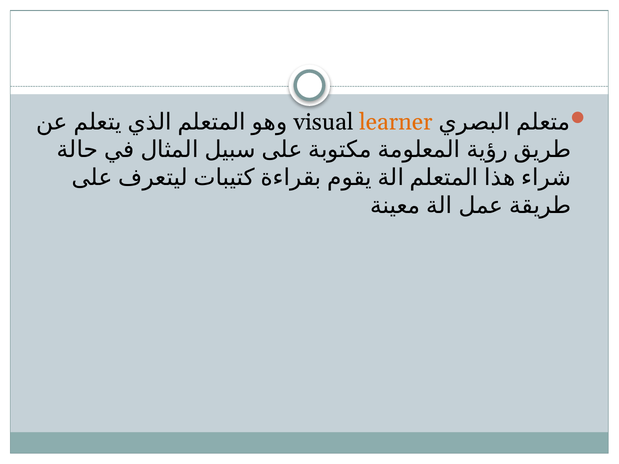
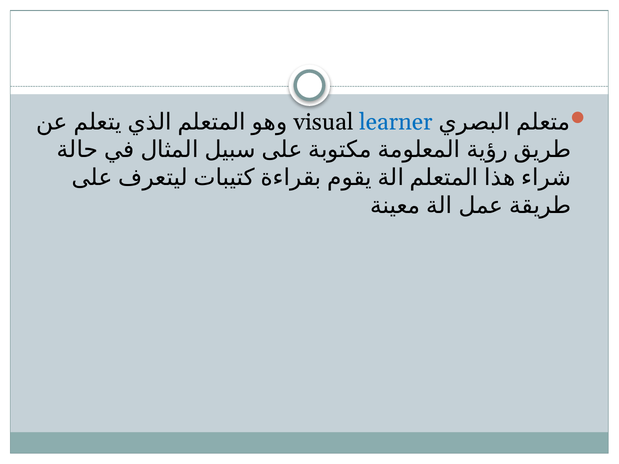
learner colour: orange -> blue
